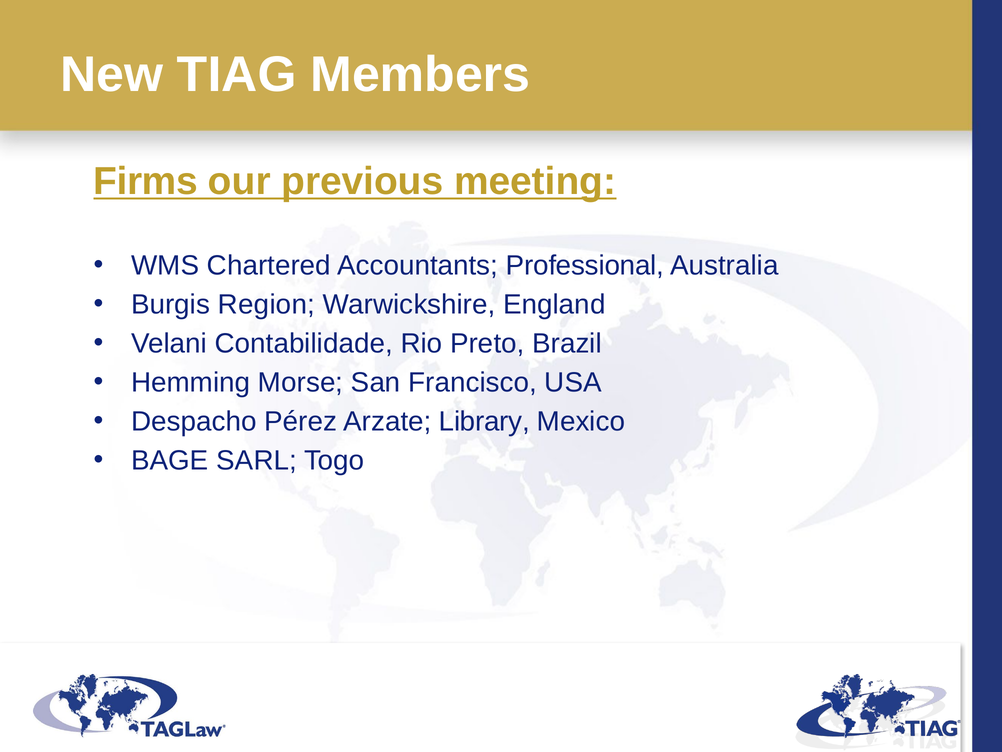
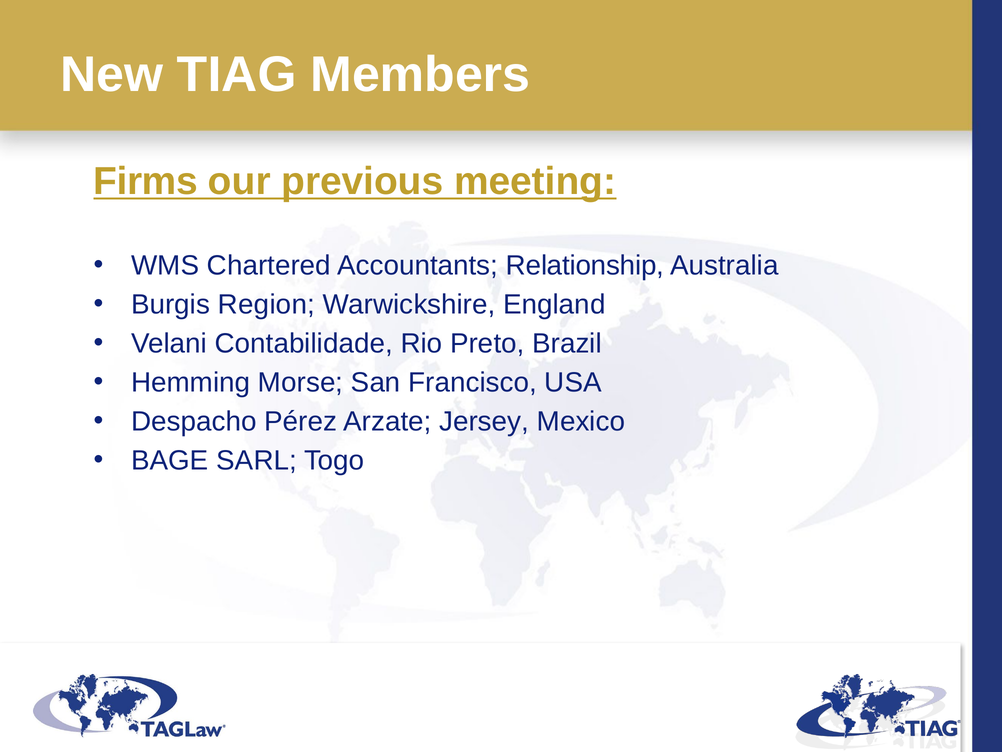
Professional: Professional -> Relationship
Library: Library -> Jersey
